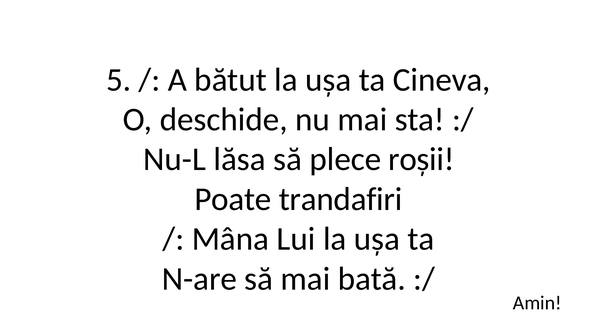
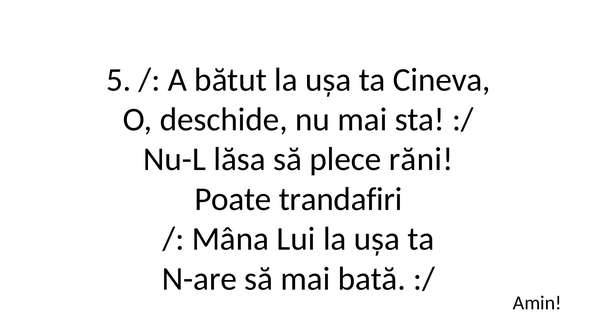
roșii: roșii -> răni
